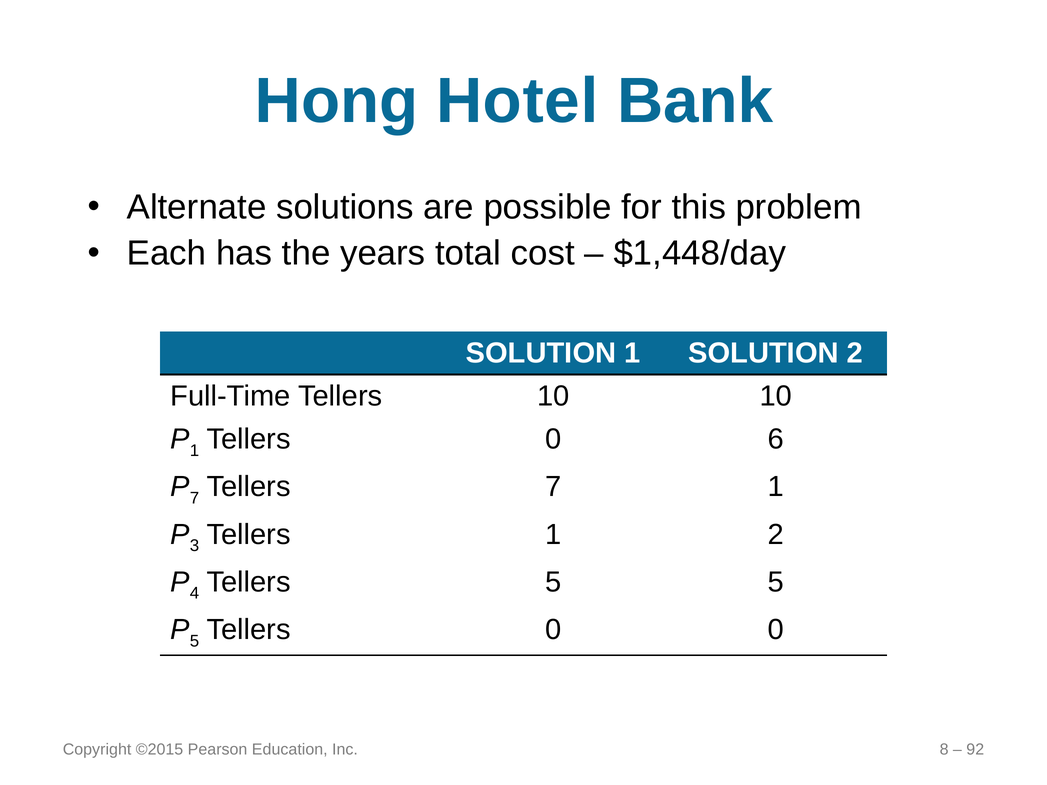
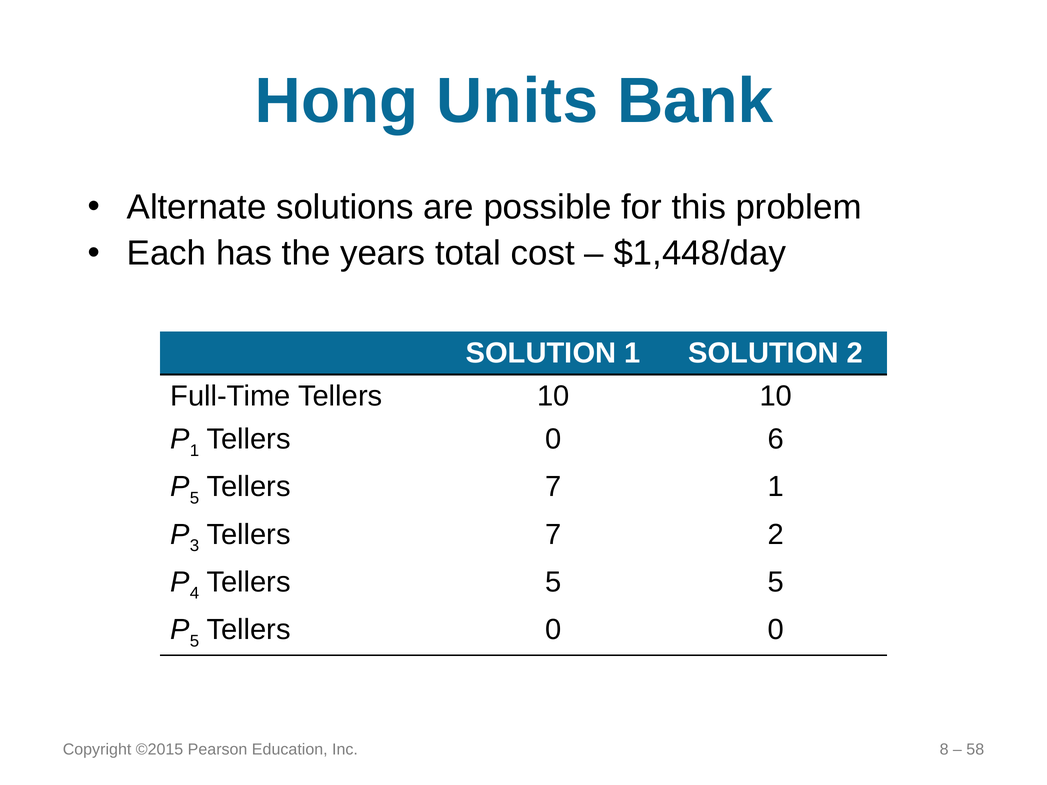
Hotel: Hotel -> Units
7 at (195, 498): 7 -> 5
1 at (553, 535): 1 -> 7
92: 92 -> 58
